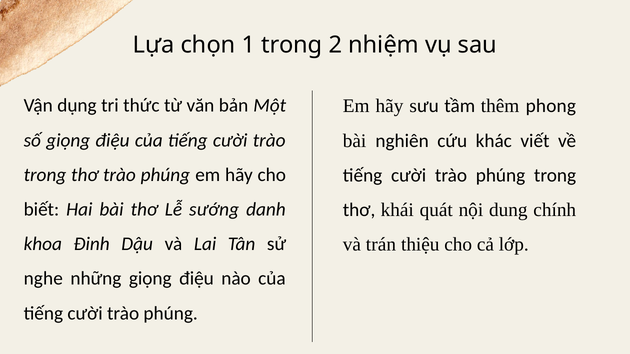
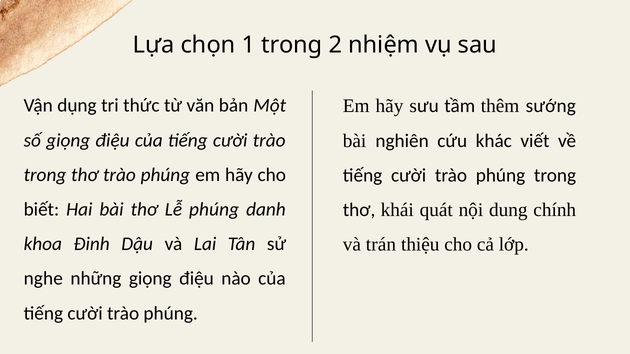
phong: phong -> sướng
Lễ sướng: sướng -> phúng
